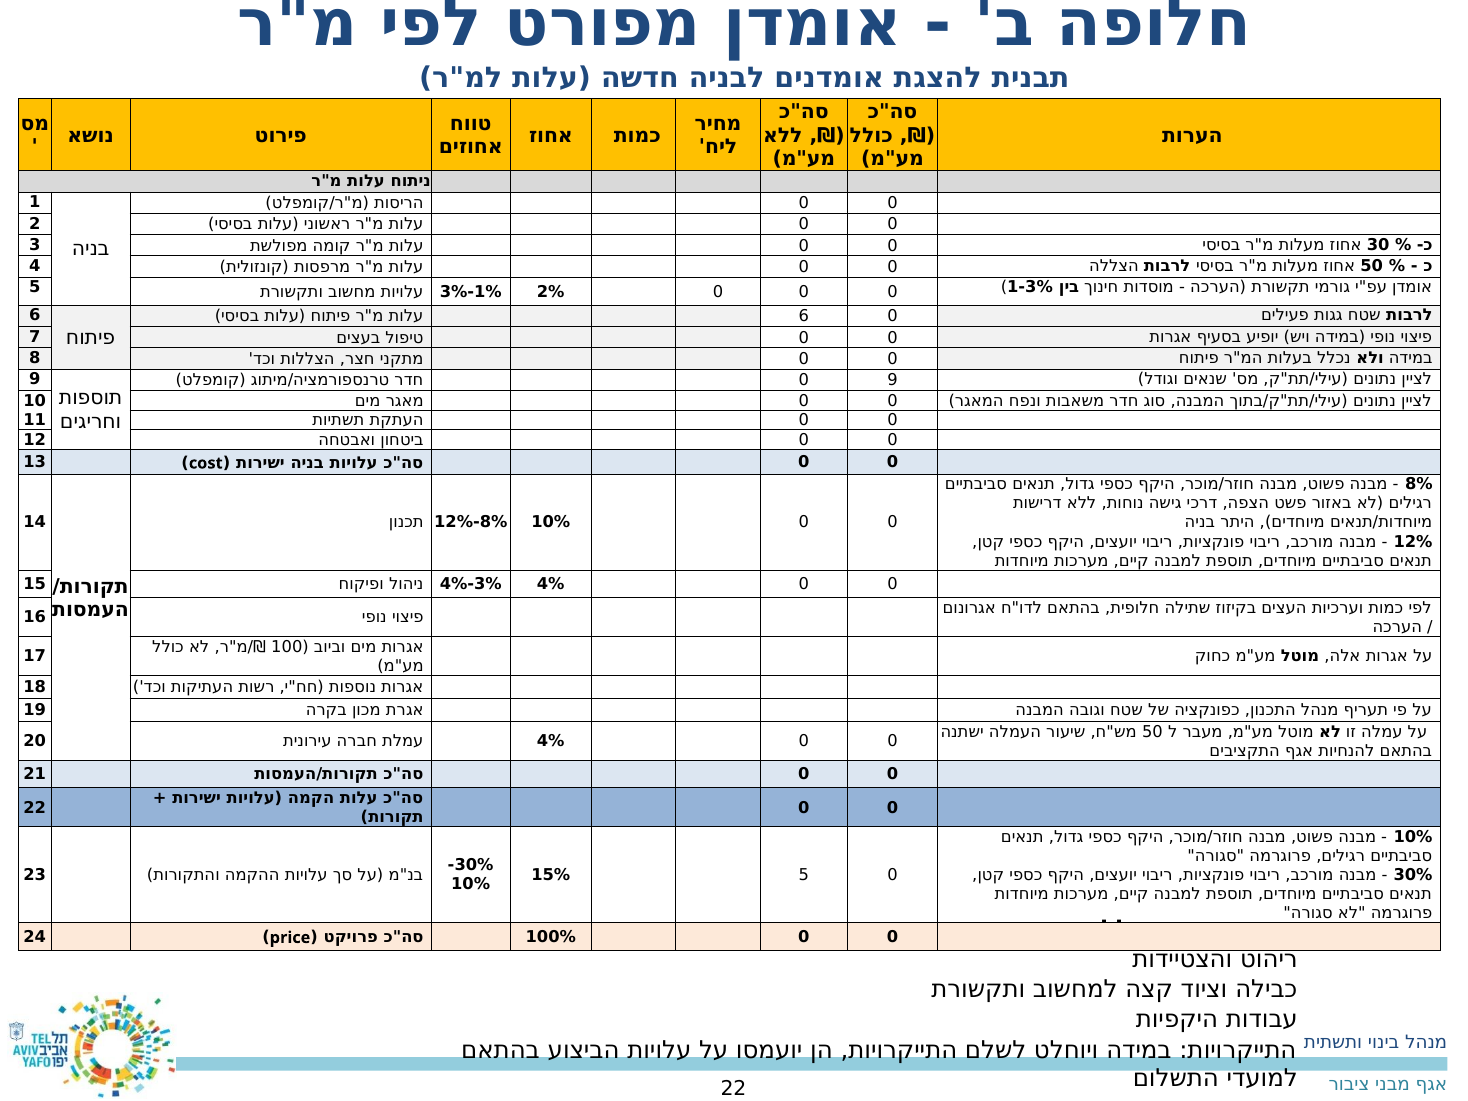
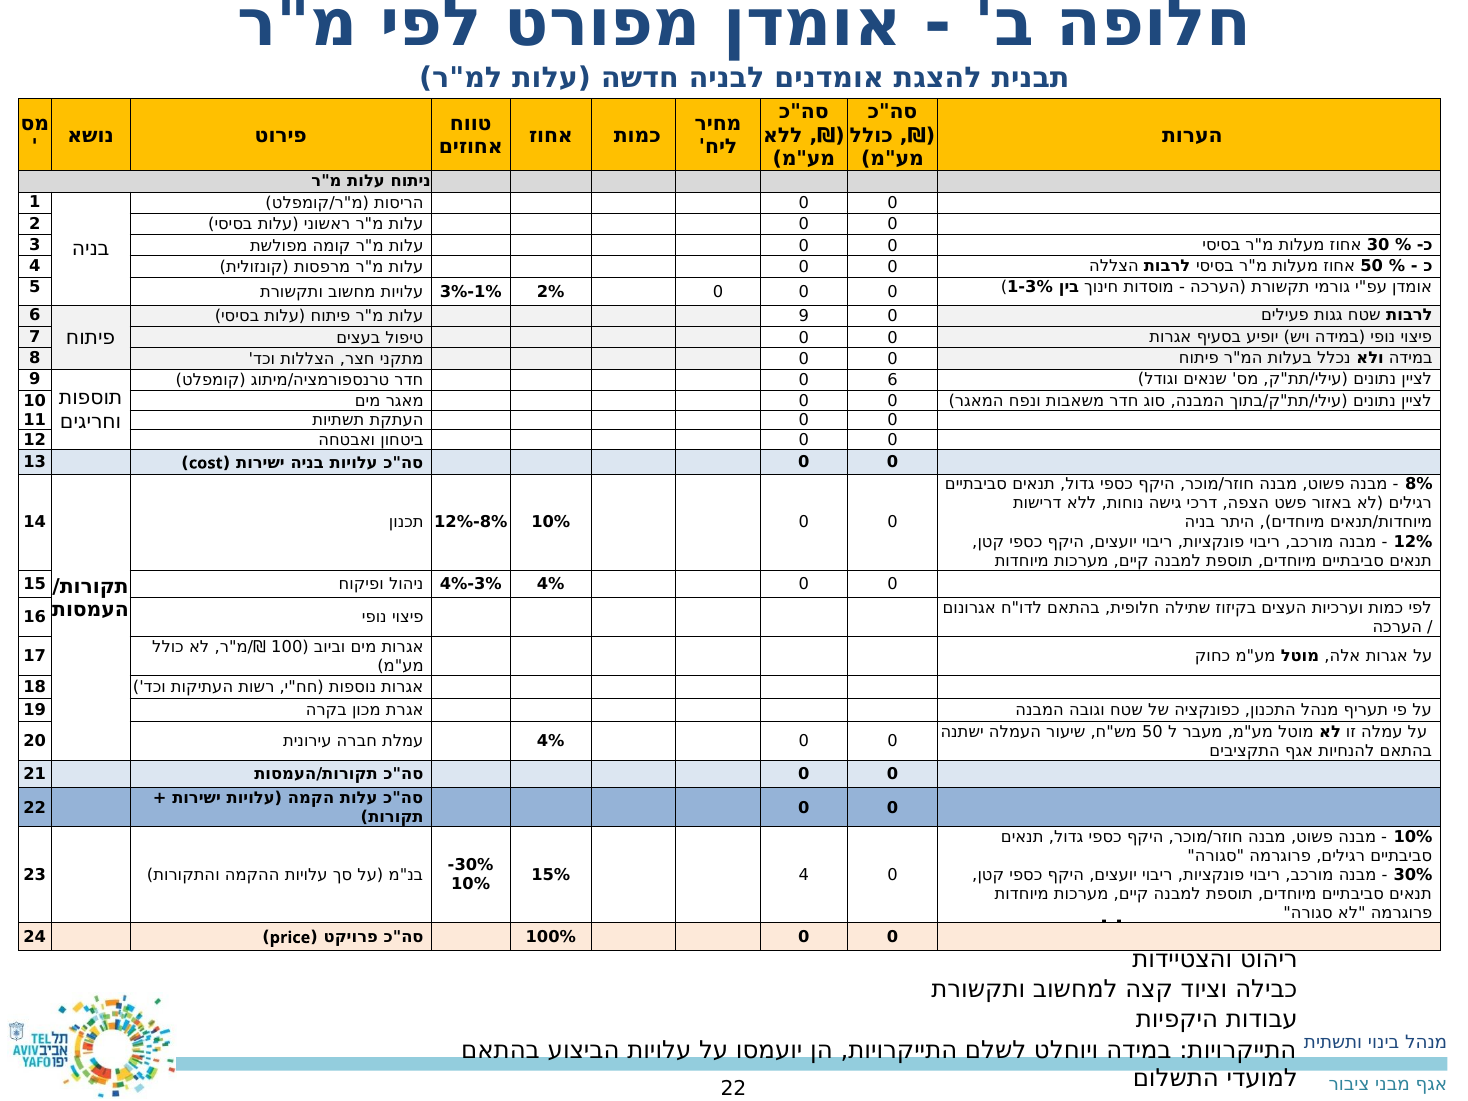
6 at (804, 316): 6 -> 9
0 9: 9 -> 6
15% 5: 5 -> 4
